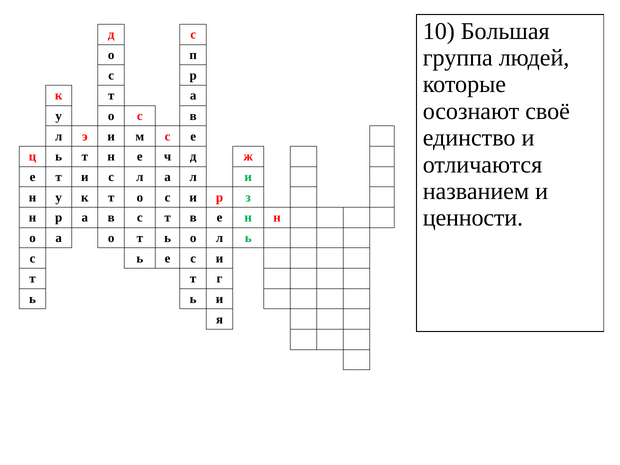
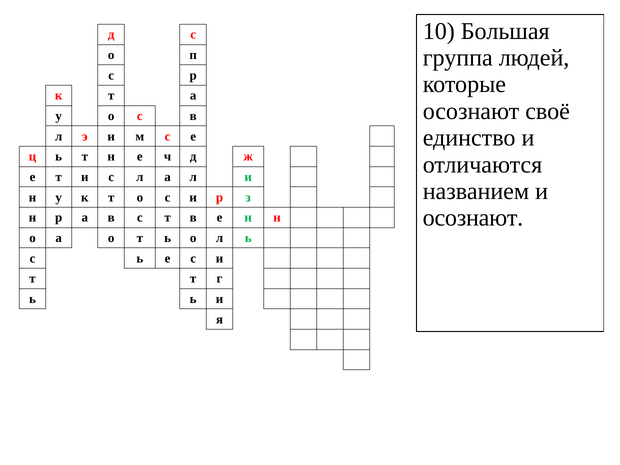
ценности at (473, 218): ценности -> осознают
